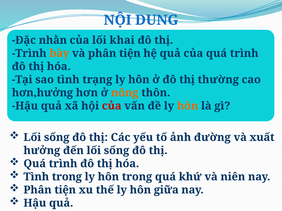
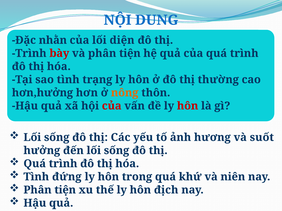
khai: khai -> diện
bày colour: orange -> red
hôn at (188, 106) colour: orange -> red
đường: đường -> hương
xuất: xuất -> suốt
Tình trong: trong -> đứng
giữa: giữa -> địch
